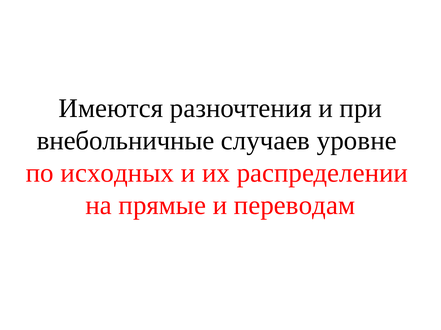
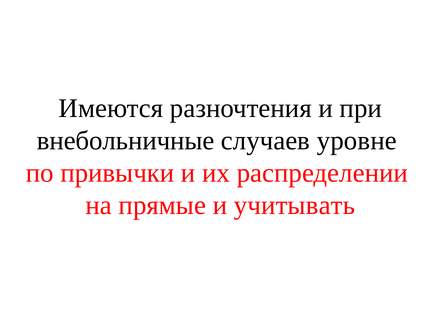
исходных: исходных -> привычки
переводам: переводам -> учитывать
